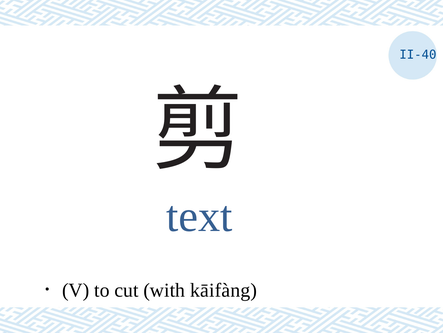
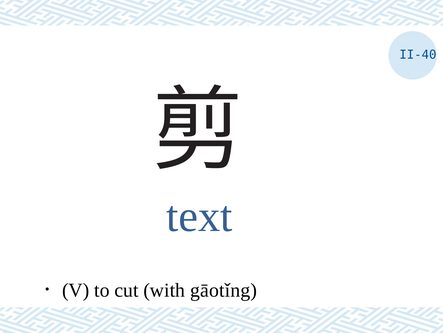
kāifàng: kāifàng -> gāotǐng
